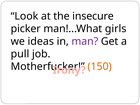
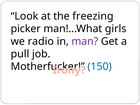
insecure: insecure -> freezing
ideas: ideas -> radio
150 colour: orange -> blue
